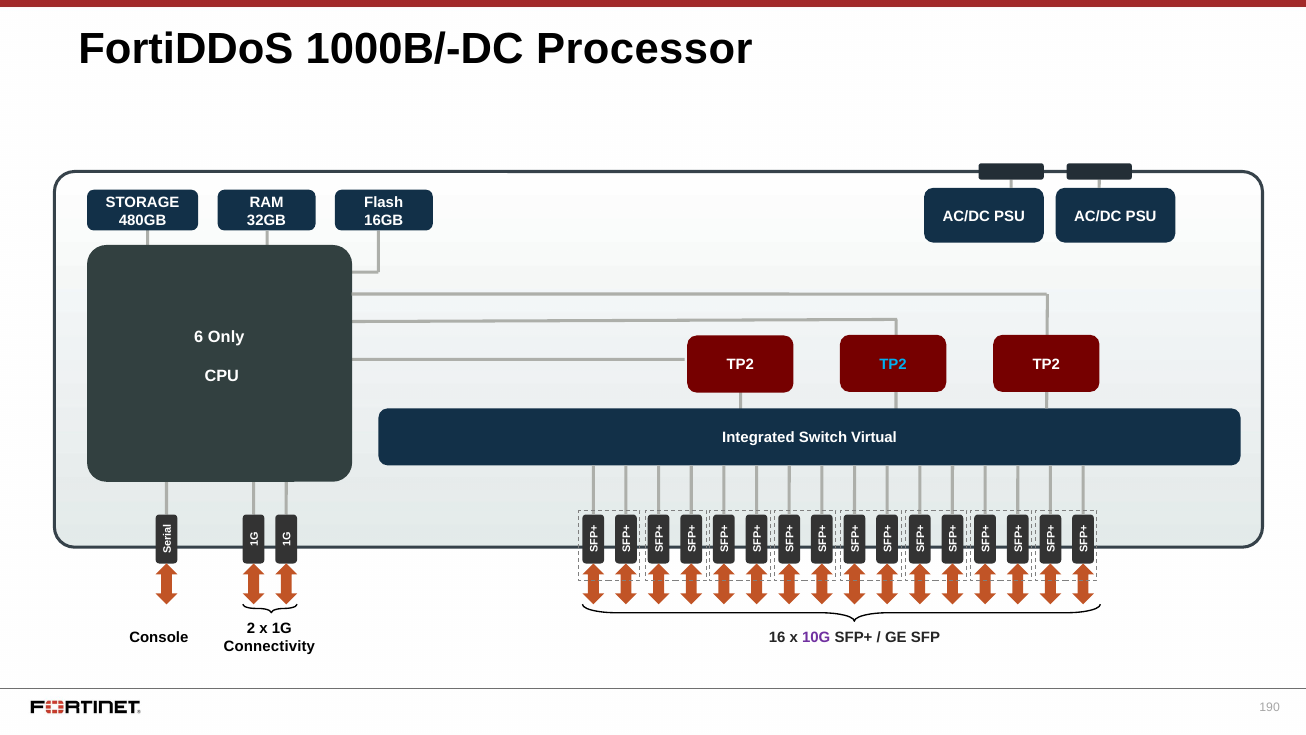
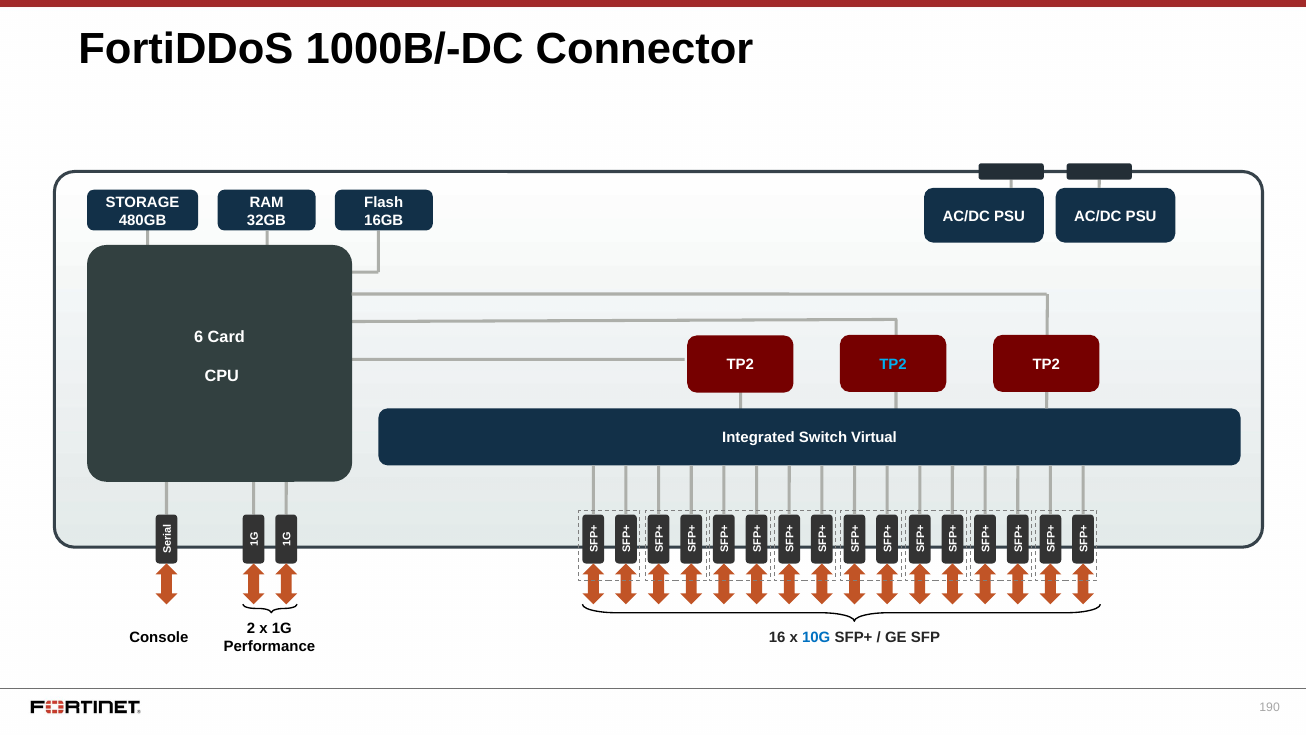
Processor: Processor -> Connector
Only: Only -> Card
10G colour: purple -> blue
Connectivity: Connectivity -> Performance
